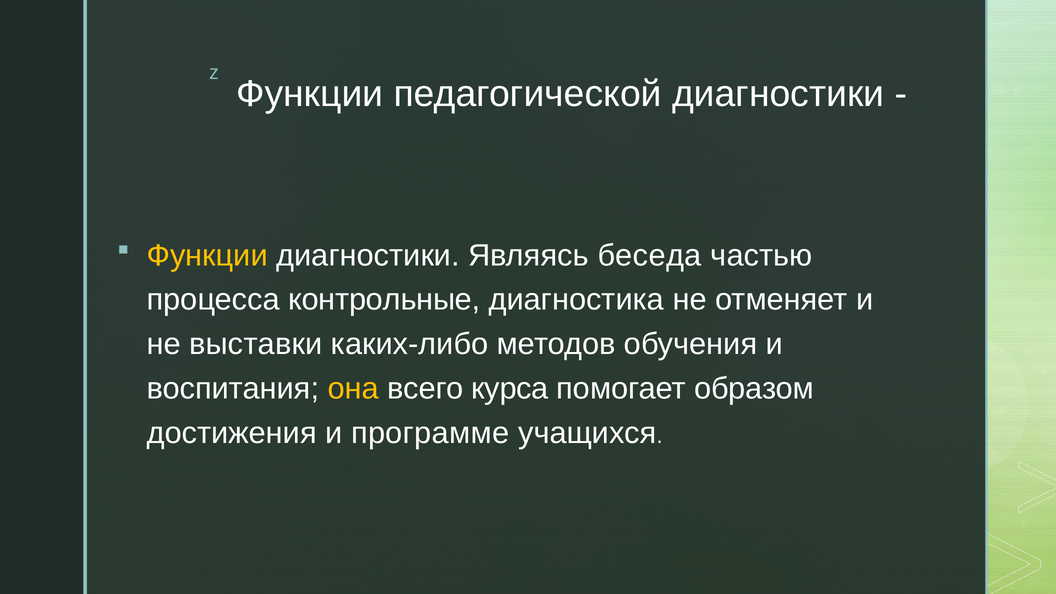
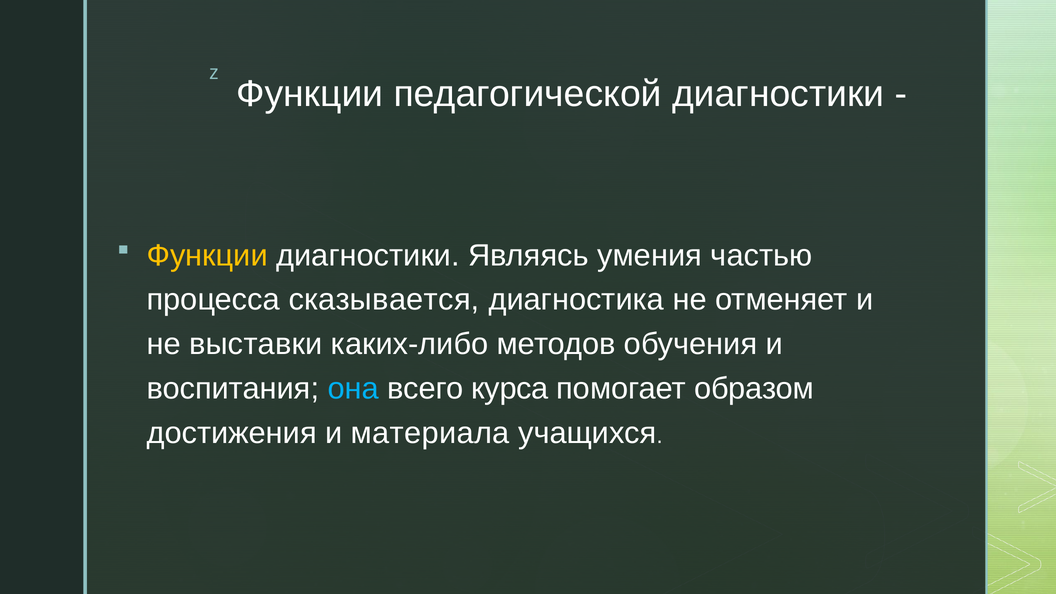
беседа: беседа -> умения
контрольные: контрольные -> сказывается
она colour: yellow -> light blue
программе: программе -> материала
